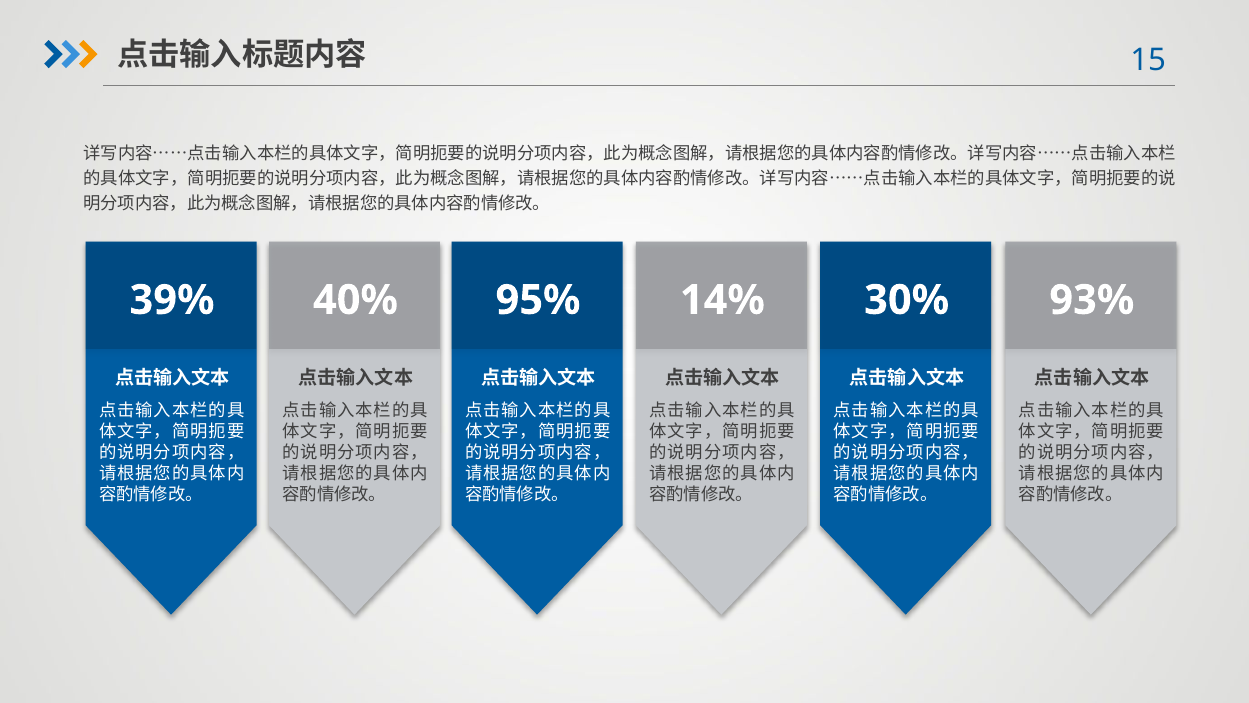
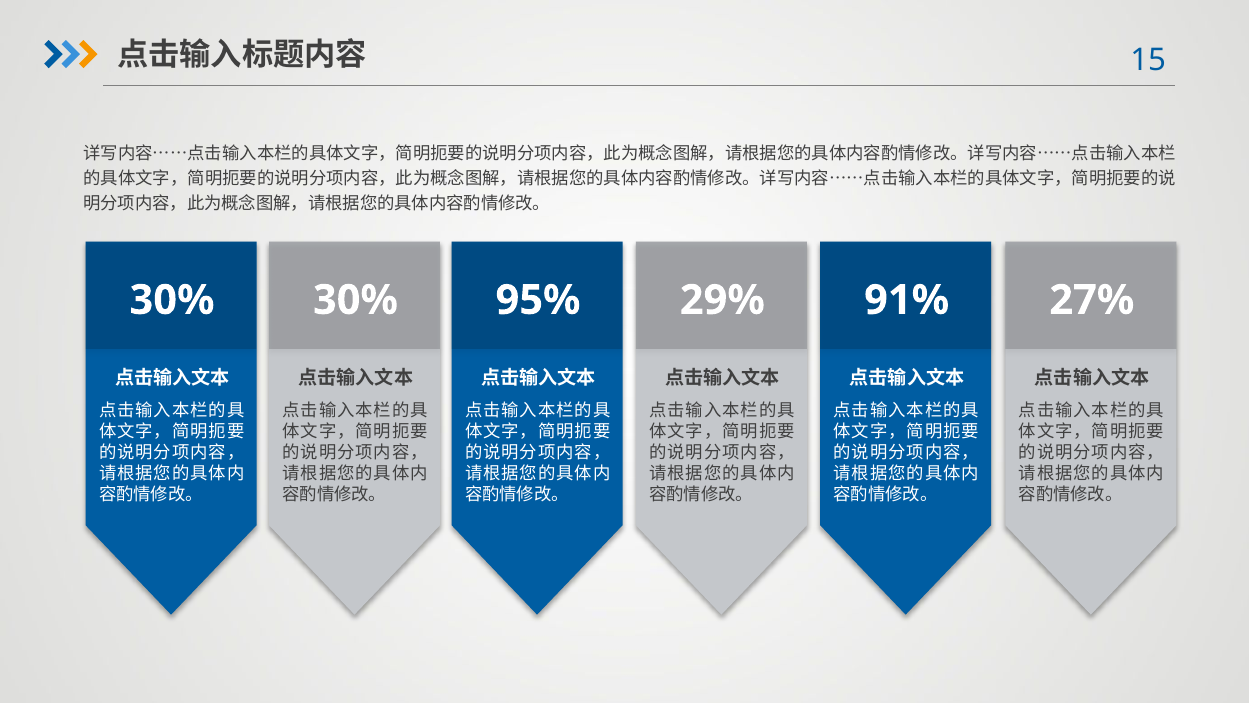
39% at (172, 300): 39% -> 30%
40% at (355, 300): 40% -> 30%
14%: 14% -> 29%
30%: 30% -> 91%
93%: 93% -> 27%
